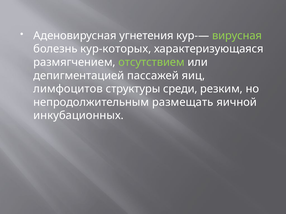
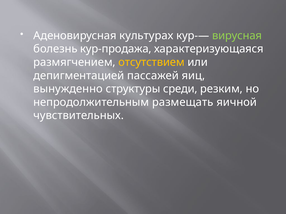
угнетения: угнетения -> культурах
кур-которых: кур-которых -> кур-продажа
отсутствием colour: light green -> yellow
лимфоцитов: лимфоцитов -> вынужденно
инкубационных: инкубационных -> чувствительных
